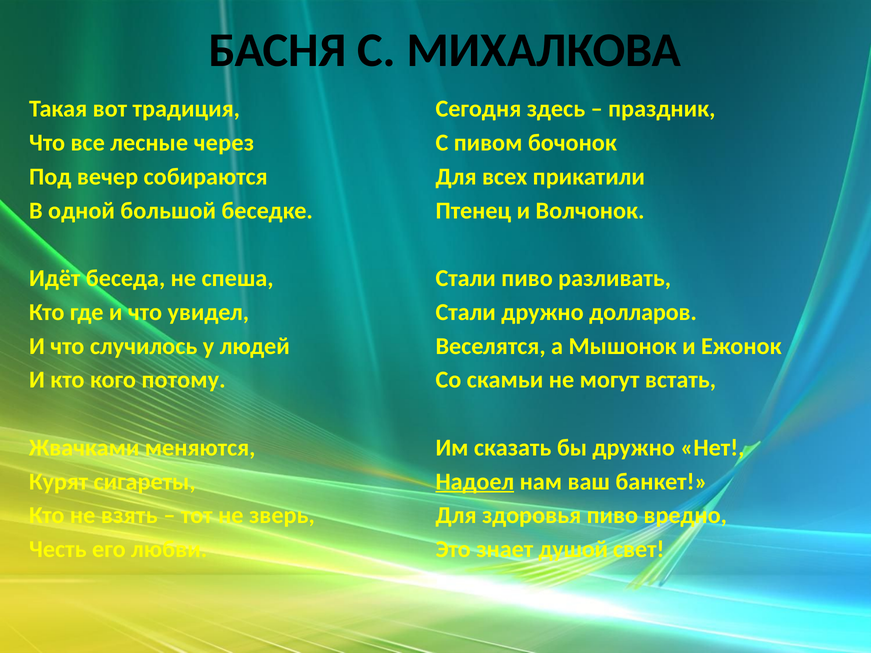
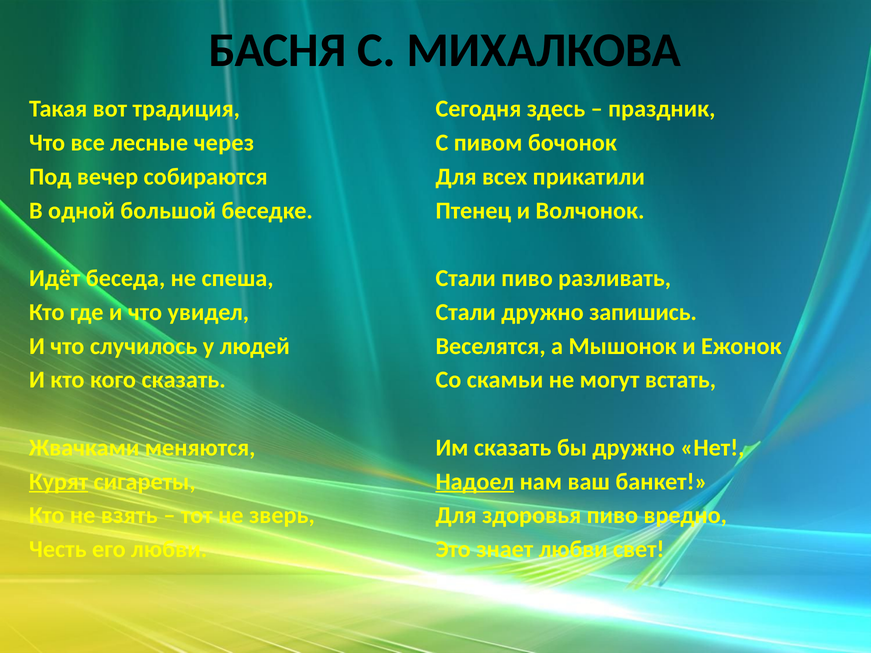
долларов: долларов -> запишись
кого потому: потому -> сказать
Курят underline: none -> present
знает душой: душой -> любви
